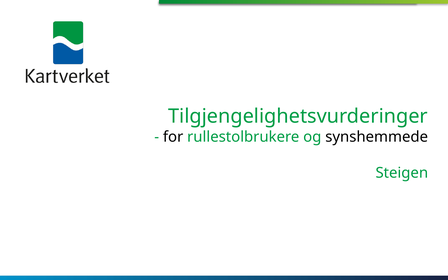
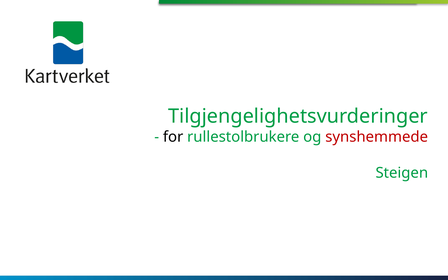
synshemmede colour: black -> red
